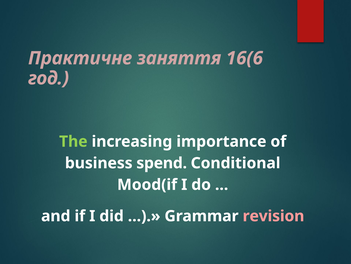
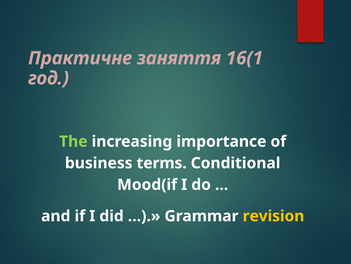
16(6: 16(6 -> 16(1
spend: spend -> terms
revision colour: pink -> yellow
